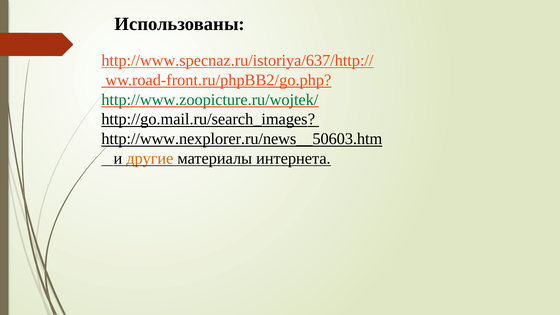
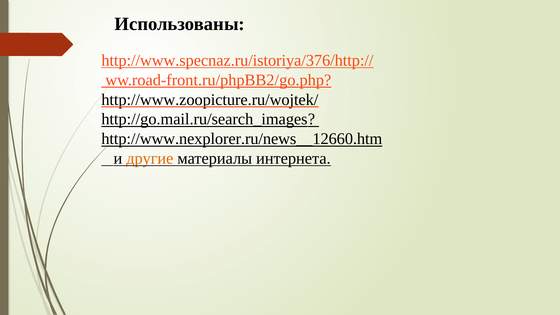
http://www.specnaz.ru/istoriya/637/http://: http://www.specnaz.ru/istoriya/637/http:// -> http://www.specnaz.ru/istoriya/376/http://
http://www.zoopicture.ru/wojtek/ colour: green -> black
http://www.nexplorer.ru/news__50603.htm: http://www.nexplorer.ru/news__50603.htm -> http://www.nexplorer.ru/news__12660.htm
